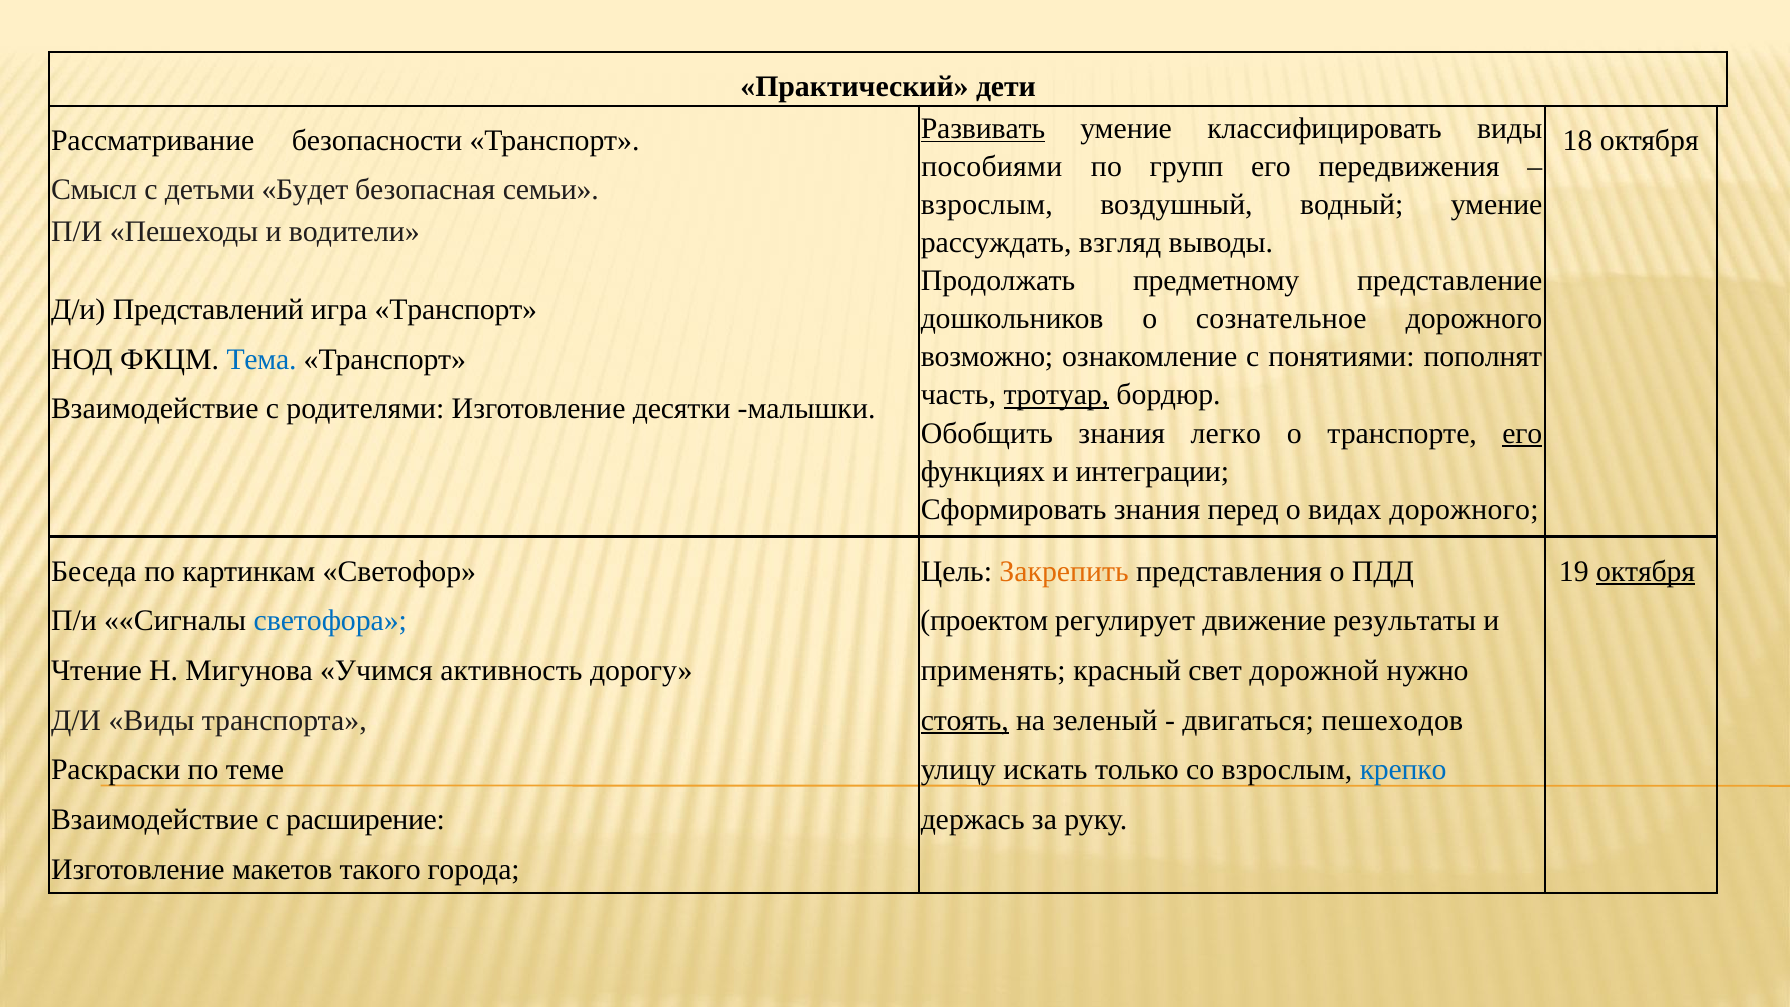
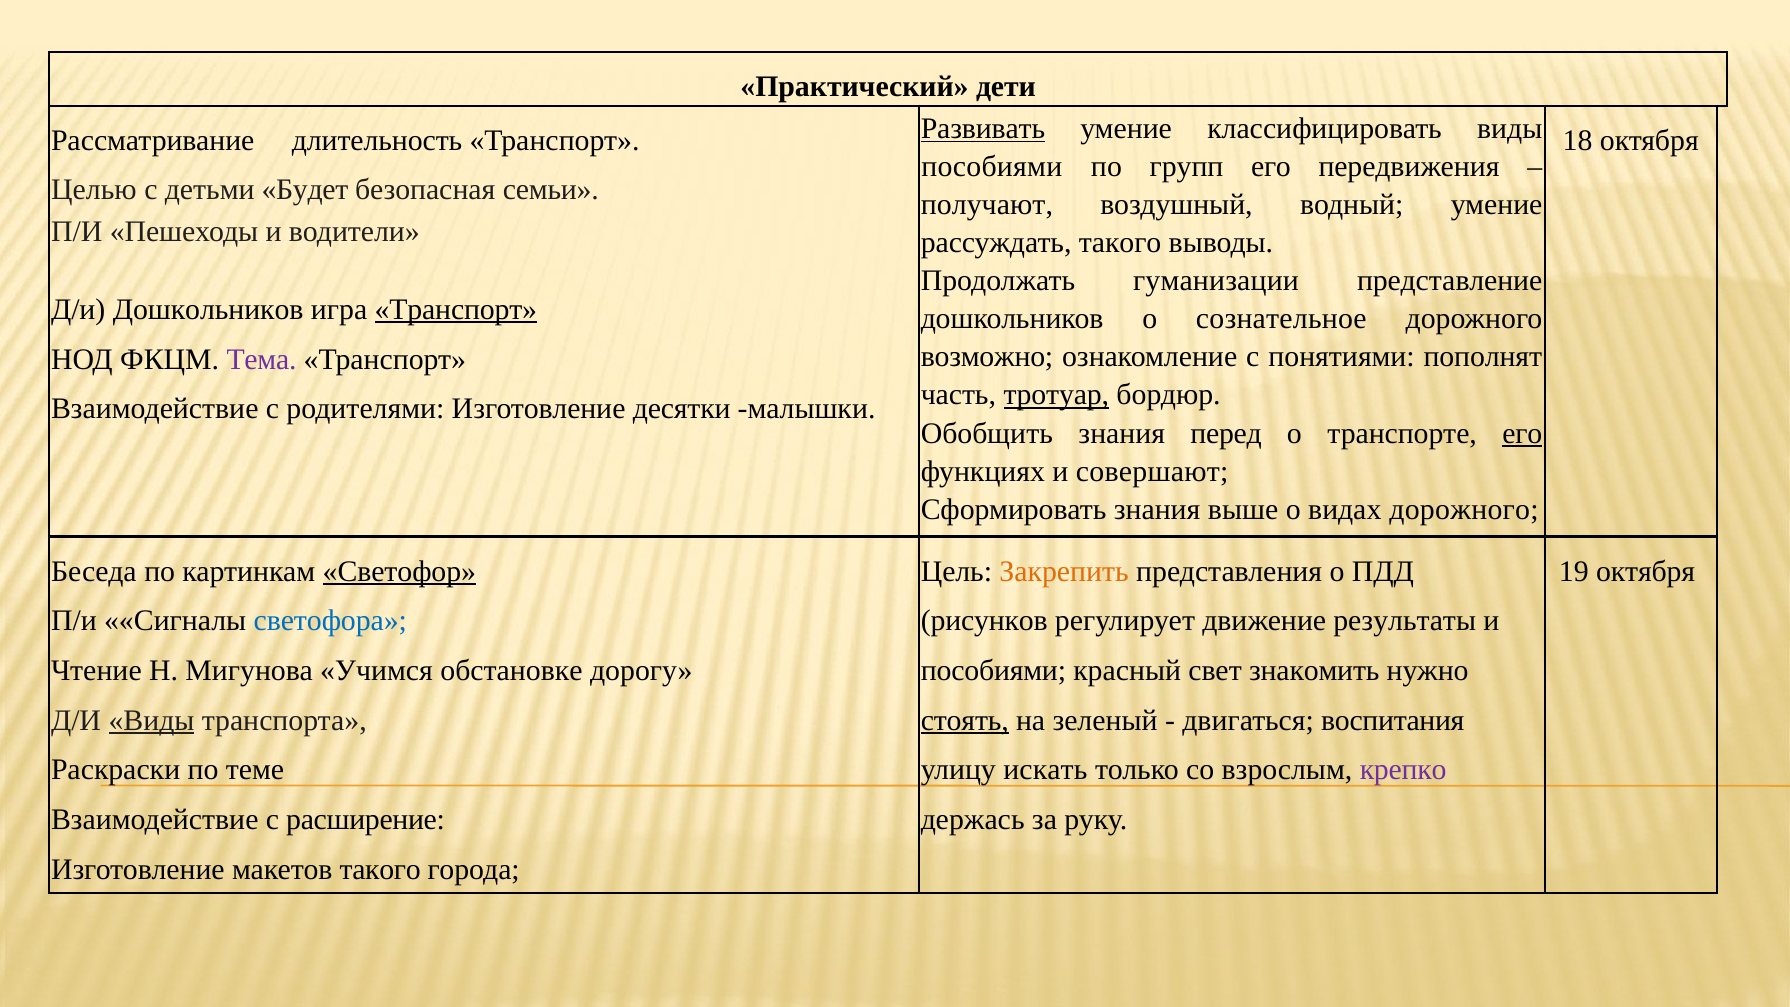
безопасности: безопасности -> длительность
Смысл: Смысл -> Целью
взрослым at (987, 205): взрослым -> получают
рассуждать взгляд: взгляд -> такого
предметному: предметному -> гуманизации
Д/и Представлений: Представлений -> Дошкольников
Транспорт at (456, 309) underline: none -> present
Тема colour: blue -> purple
легко: легко -> перед
интеграции: интеграции -> совершают
перед: перед -> выше
Светофор underline: none -> present
октября at (1646, 571) underline: present -> none
проектом: проектом -> рисунков
активность: активность -> обстановке
применять at (993, 671): применять -> пособиями
дорожной: дорожной -> знакомить
Виды at (151, 720) underline: none -> present
пешеходов: пешеходов -> воспитания
крепко colour: blue -> purple
